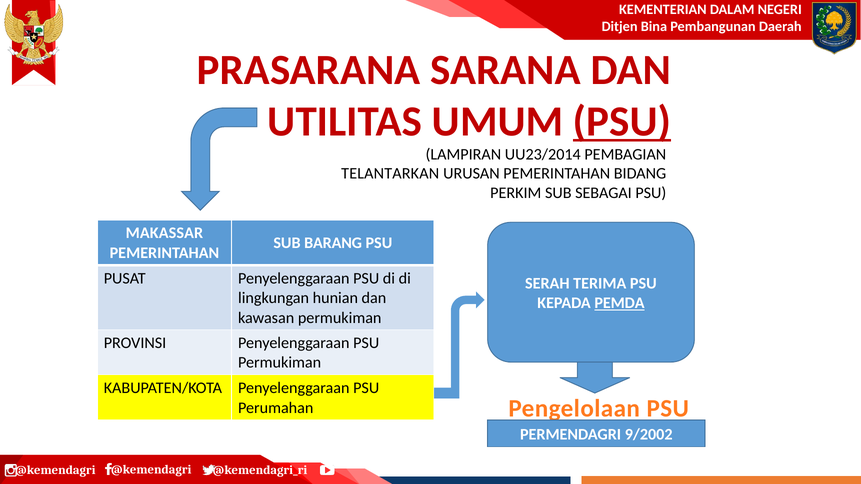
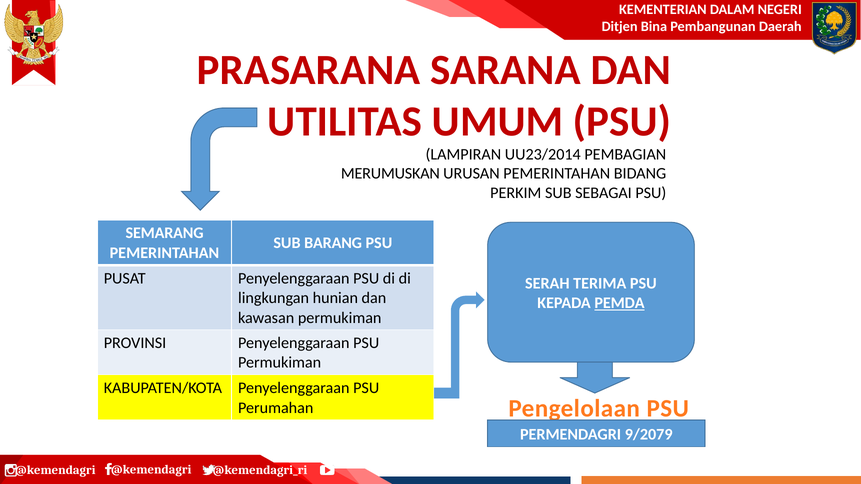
PSU at (622, 122) underline: present -> none
TELANTARKAN: TELANTARKAN -> MERUMUSKAN
MAKASSAR: MAKASSAR -> SEMARANG
9/2002: 9/2002 -> 9/2079
